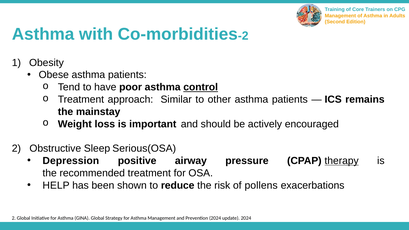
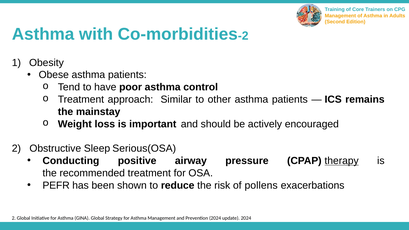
control underline: present -> none
Depression: Depression -> Conducting
HELP: HELP -> PEFR
